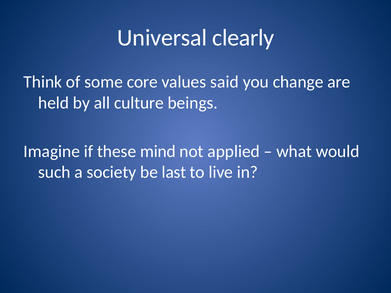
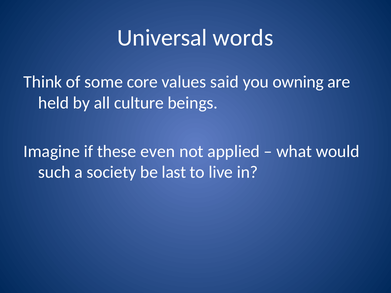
clearly: clearly -> words
change: change -> owning
mind: mind -> even
